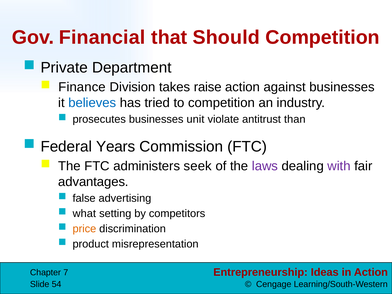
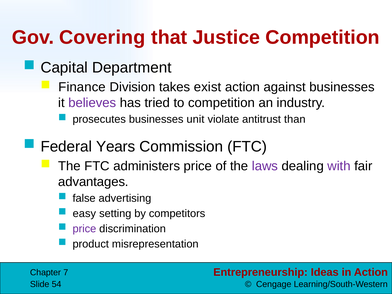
Financial: Financial -> Covering
Should: Should -> Justice
Private: Private -> Capital
raise: raise -> exist
believes colour: blue -> purple
administers seek: seek -> price
what: what -> easy
price at (84, 229) colour: orange -> purple
